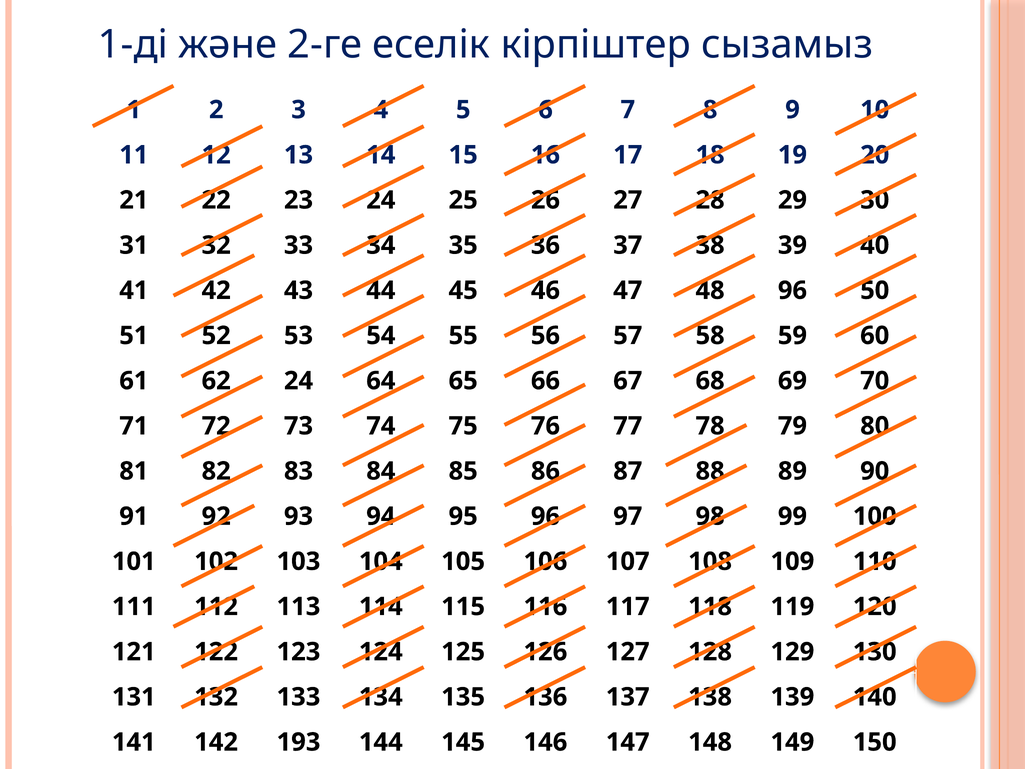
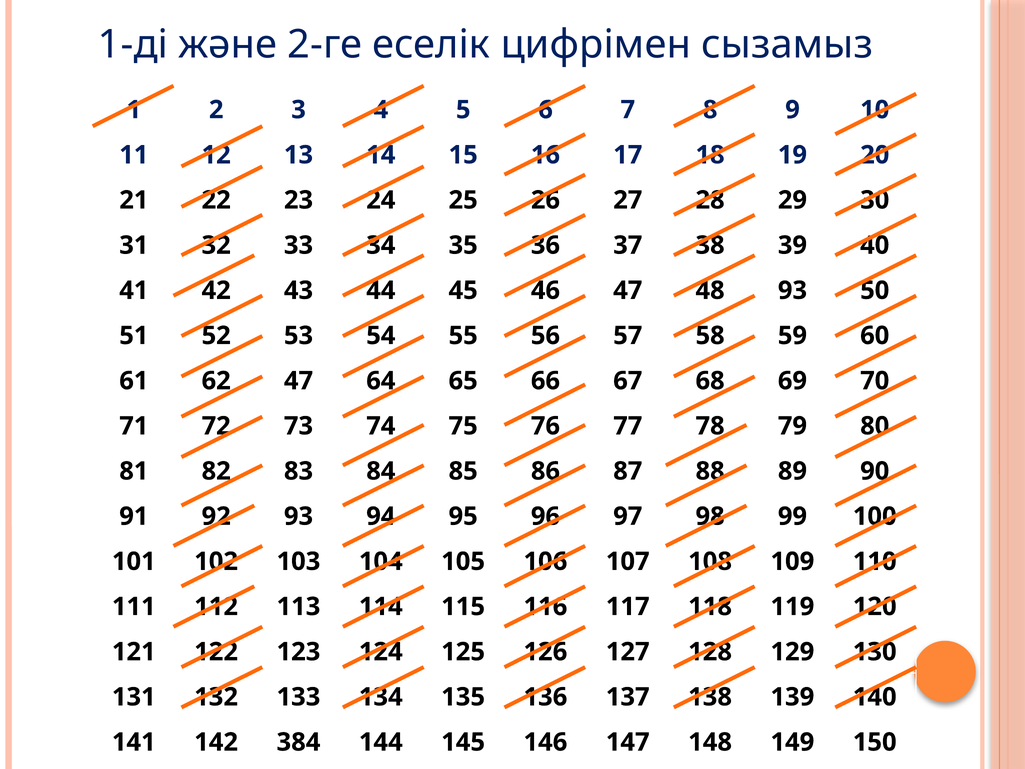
кірпіштер: кірпіштер -> цифрімен
48 96: 96 -> 93
62 24: 24 -> 47
193: 193 -> 384
